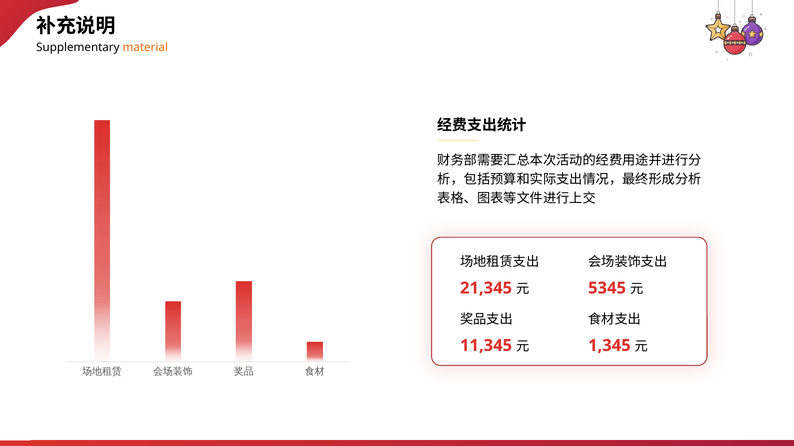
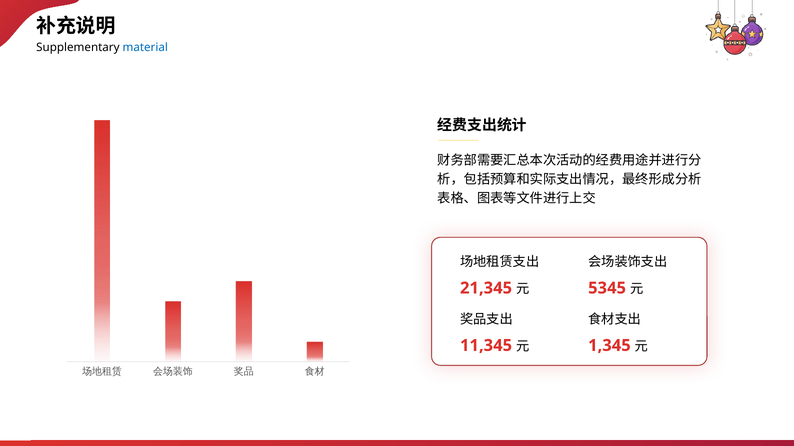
material colour: orange -> blue
